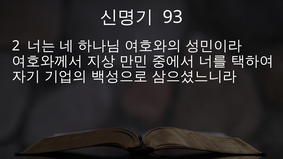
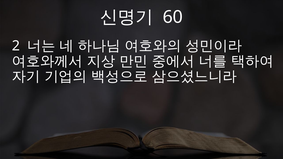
93: 93 -> 60
